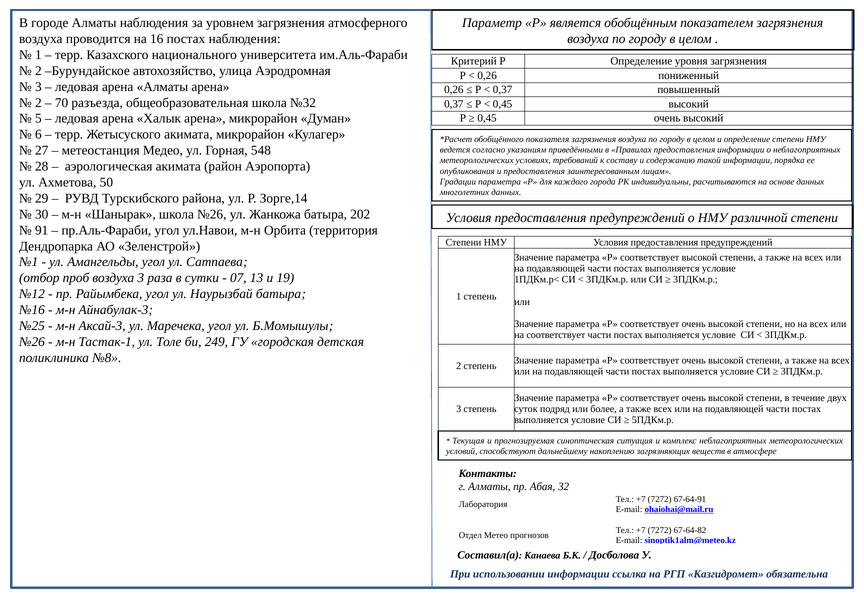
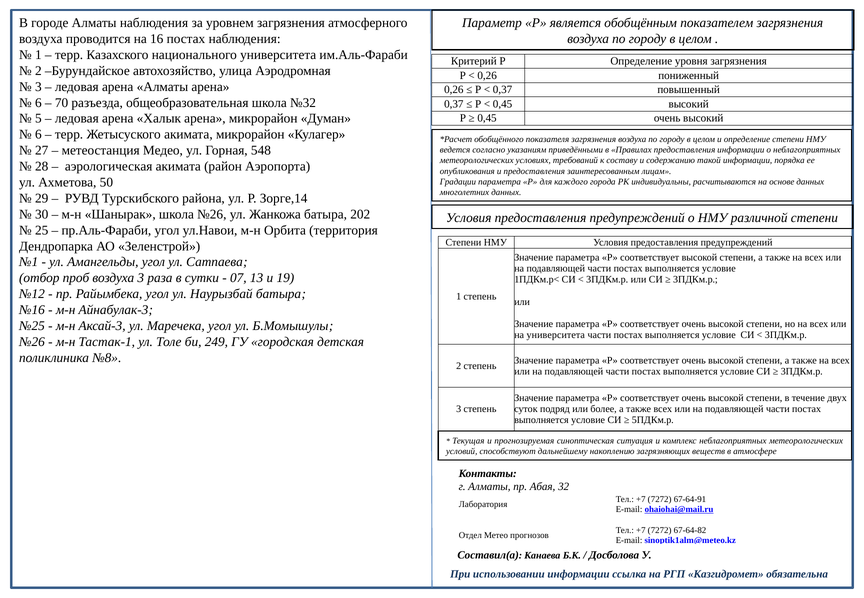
2 at (38, 103): 2 -> 6
91: 91 -> 25
на соответствует: соответствует -> университета
